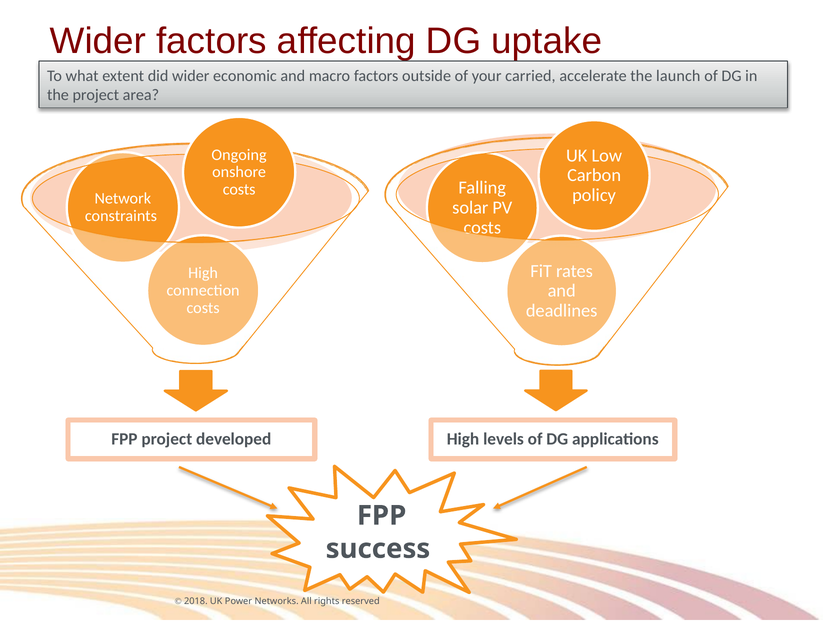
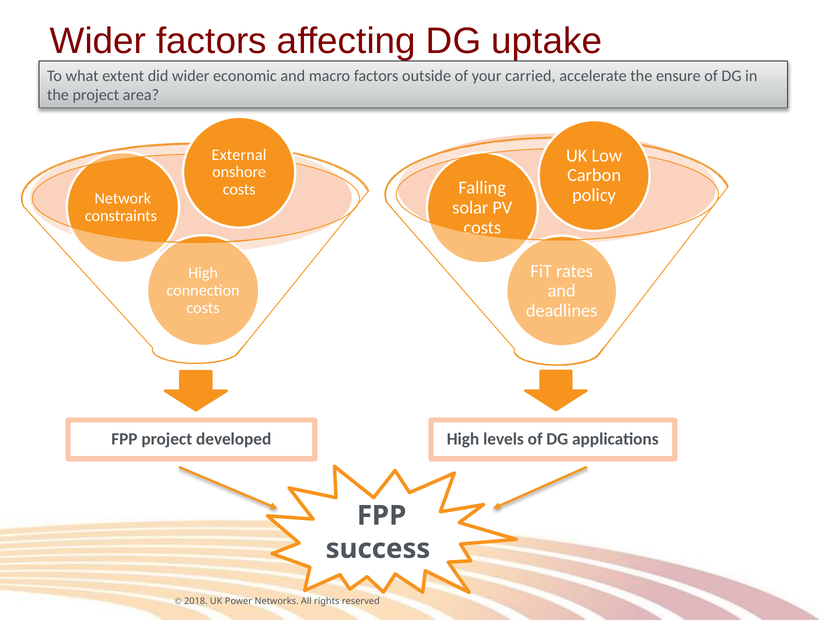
launch: launch -> ensure
Ongoing: Ongoing -> External
